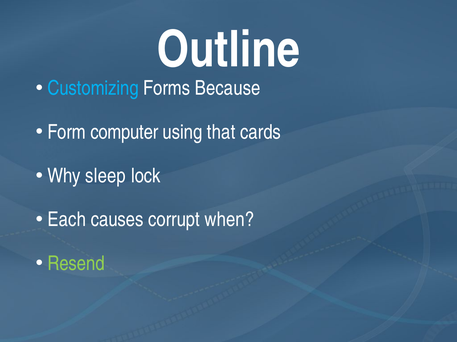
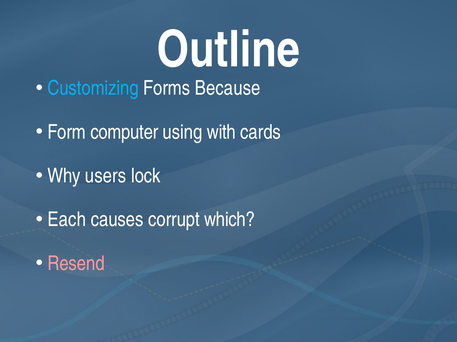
that: that -> with
sleep: sleep -> users
when: when -> which
Resend colour: light green -> pink
